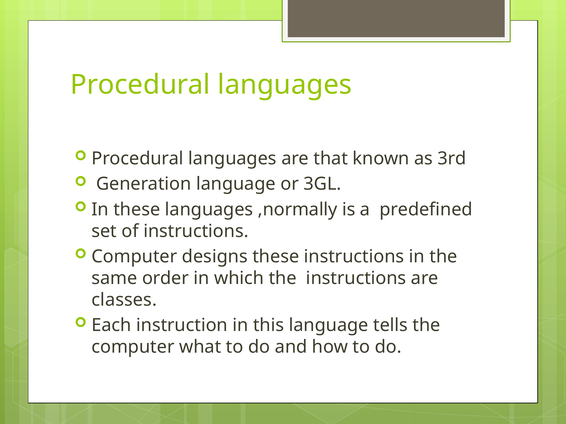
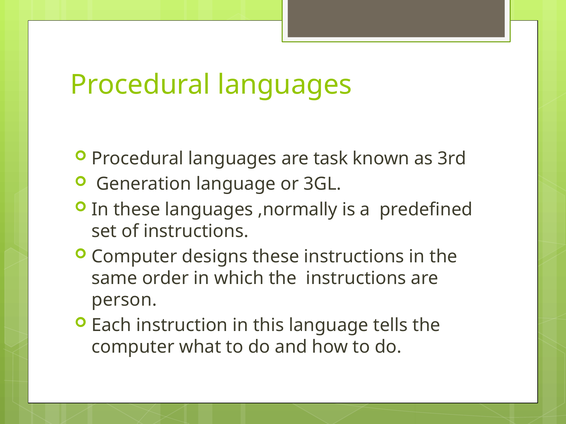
that: that -> task
classes: classes -> person
